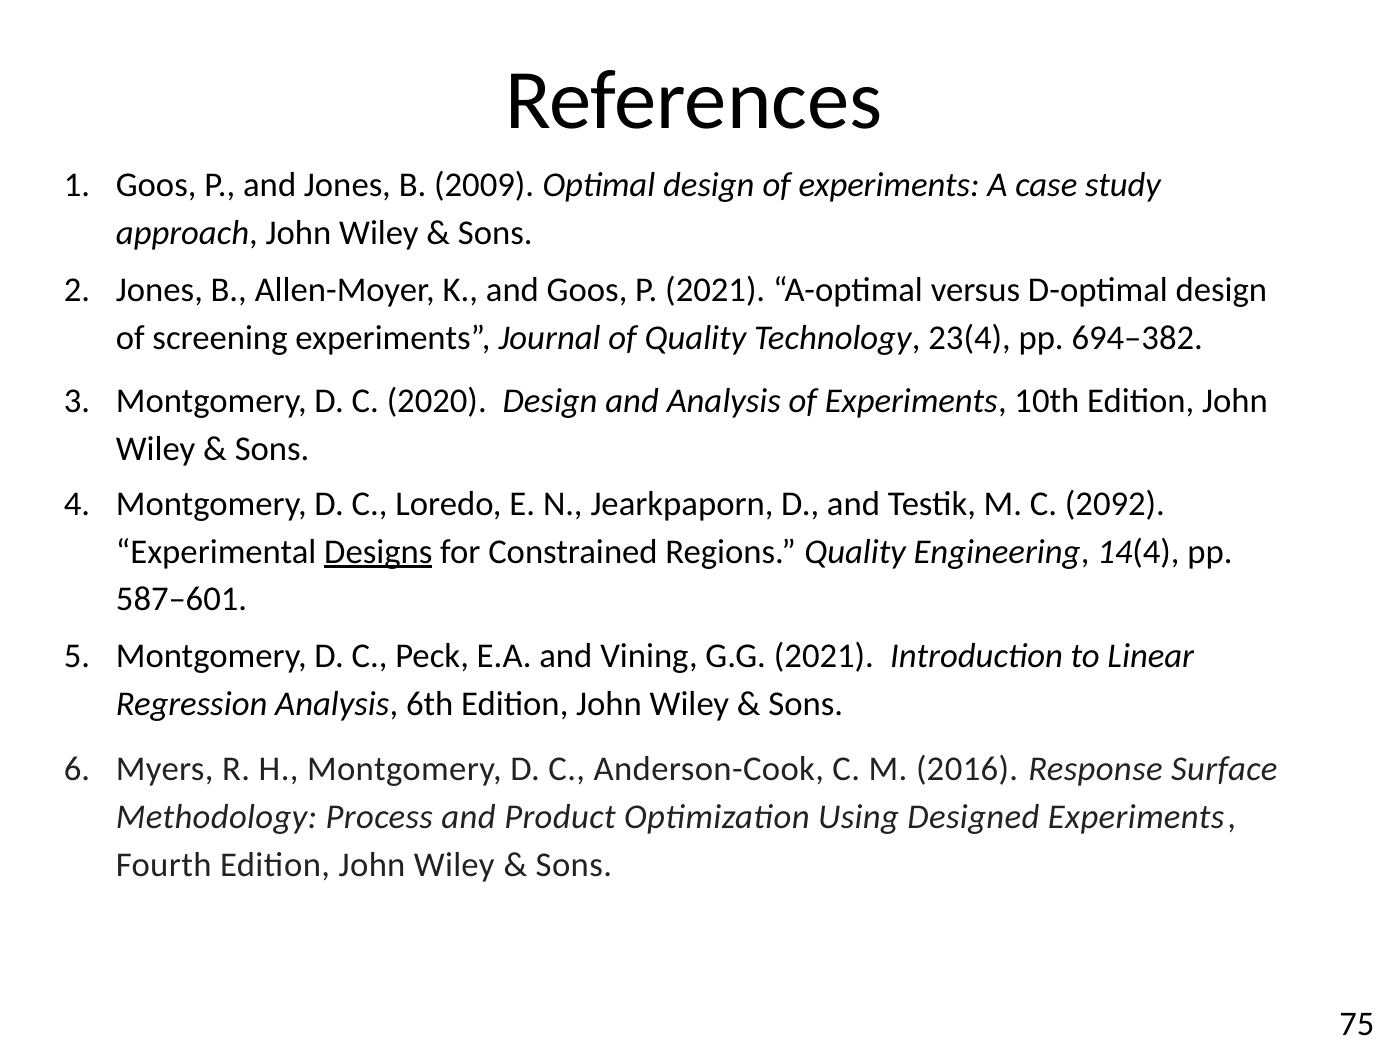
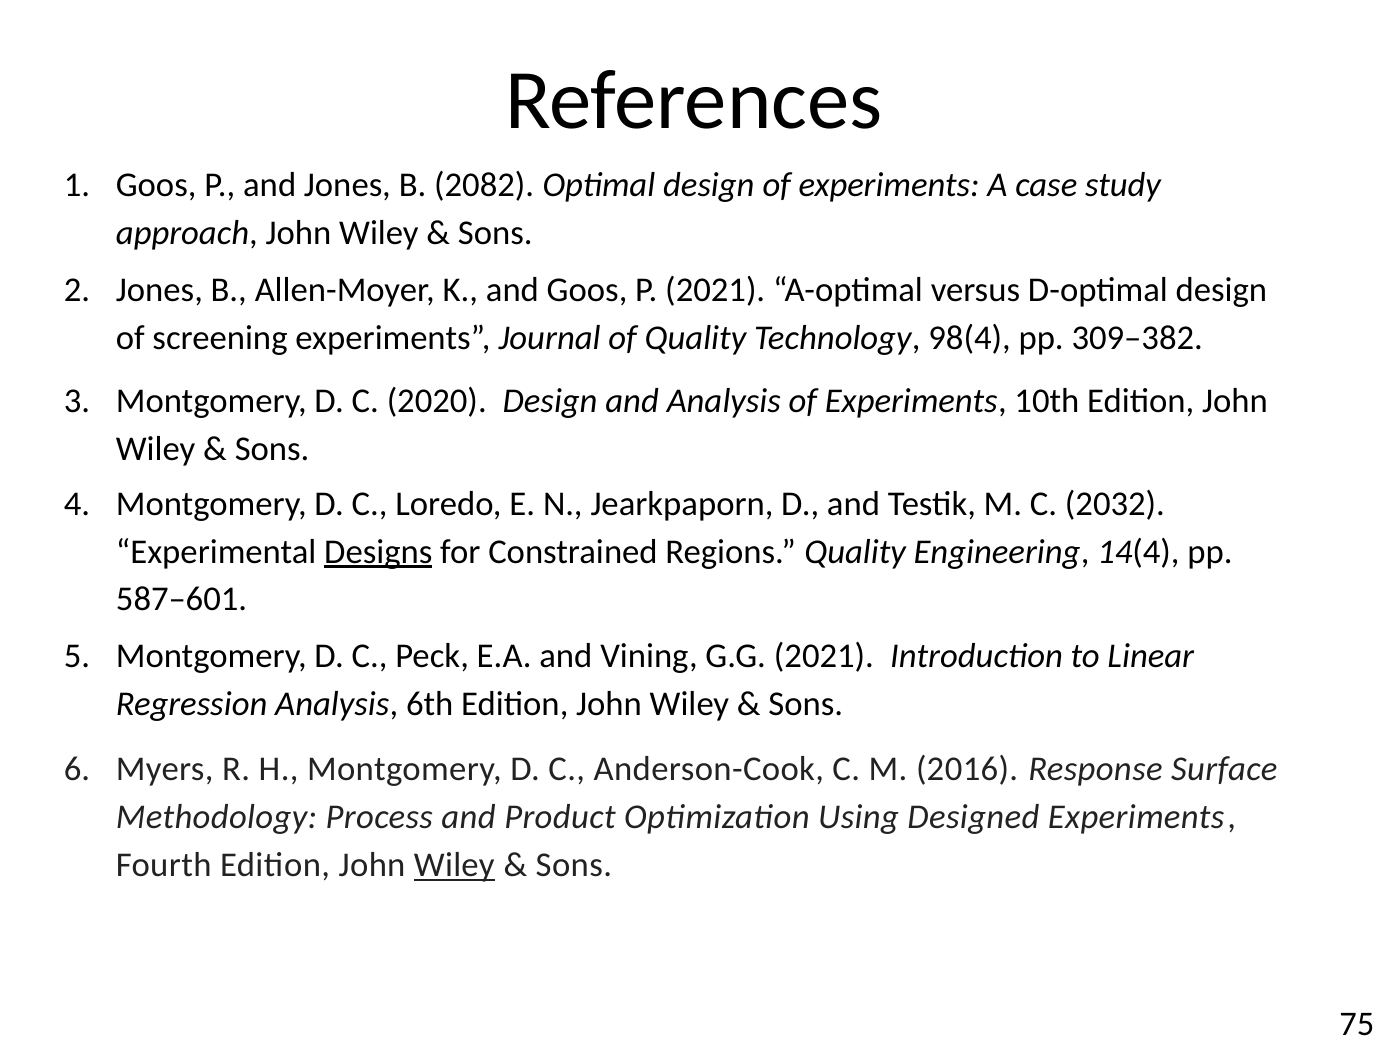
2009: 2009 -> 2082
23(4: 23(4 -> 98(4
694–382: 694–382 -> 309–382
2092: 2092 -> 2032
Wiley at (454, 865) underline: none -> present
